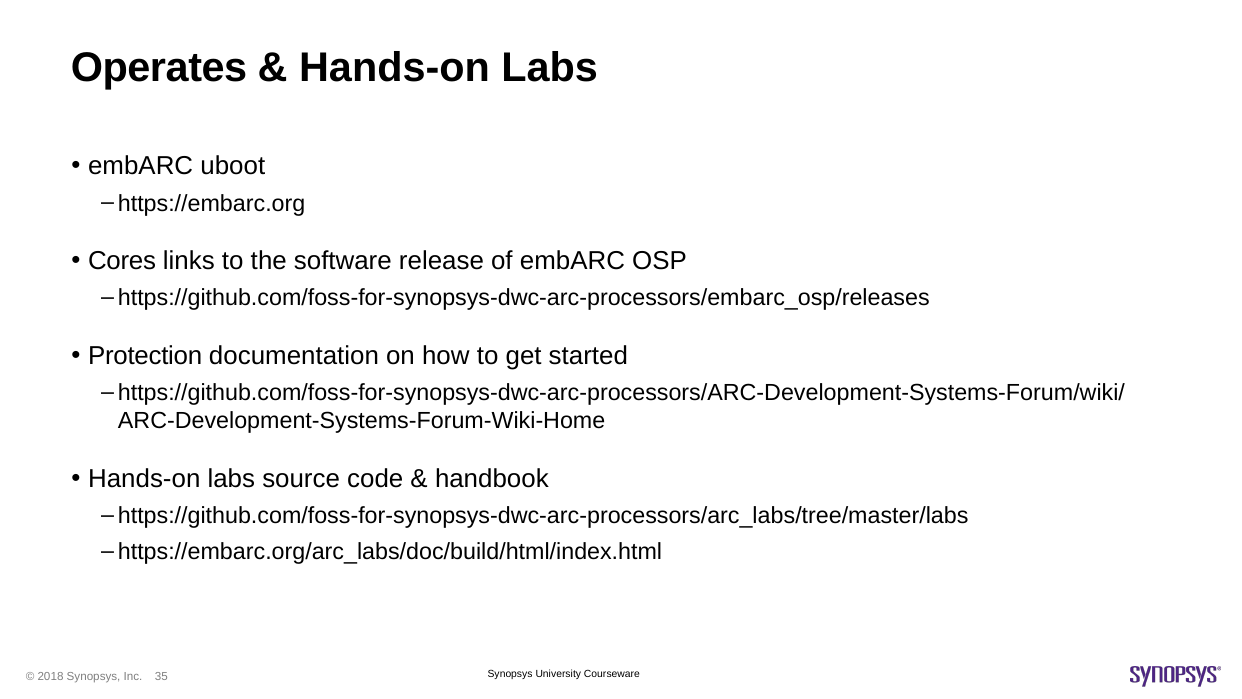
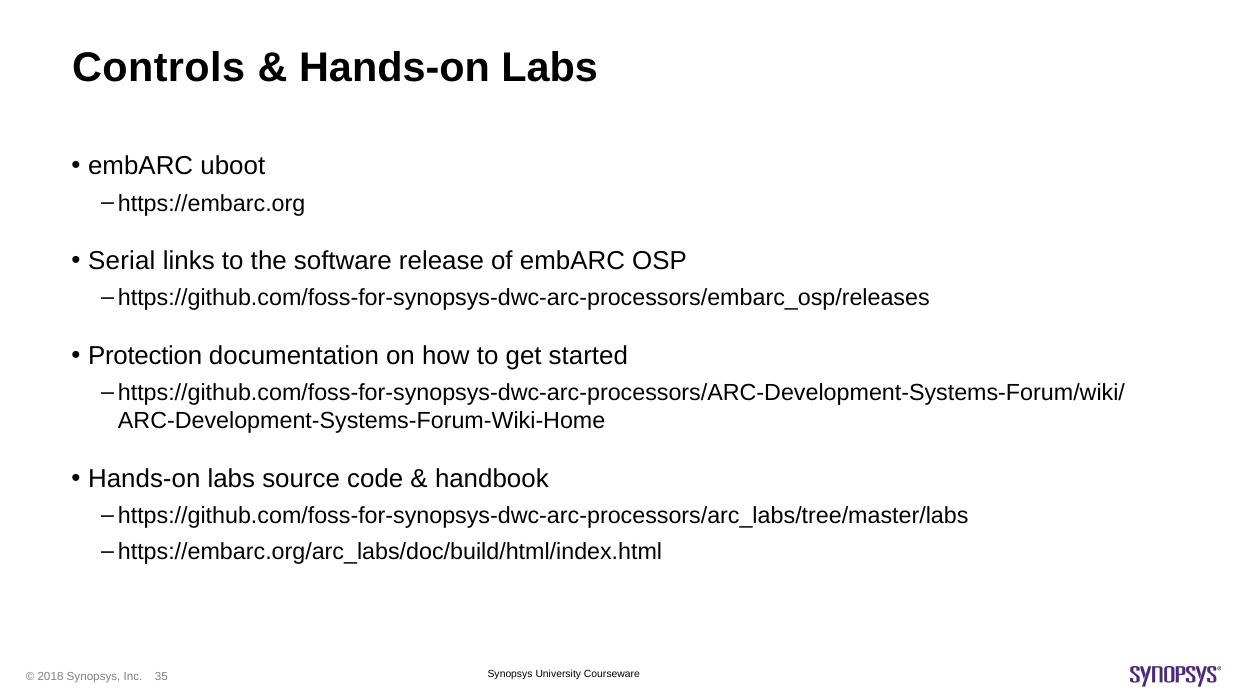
Operates: Operates -> Controls
Cores: Cores -> Serial
